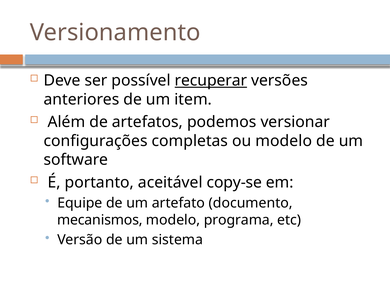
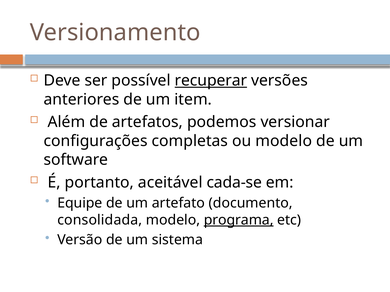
copy-se: copy-se -> cada-se
mecanismos: mecanismos -> consolidada
programa underline: none -> present
